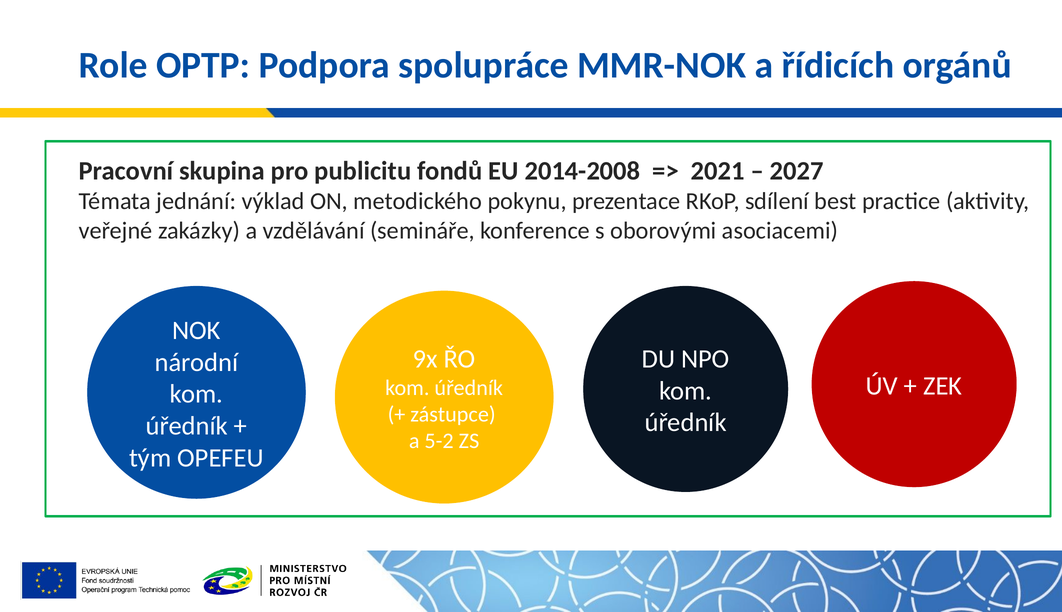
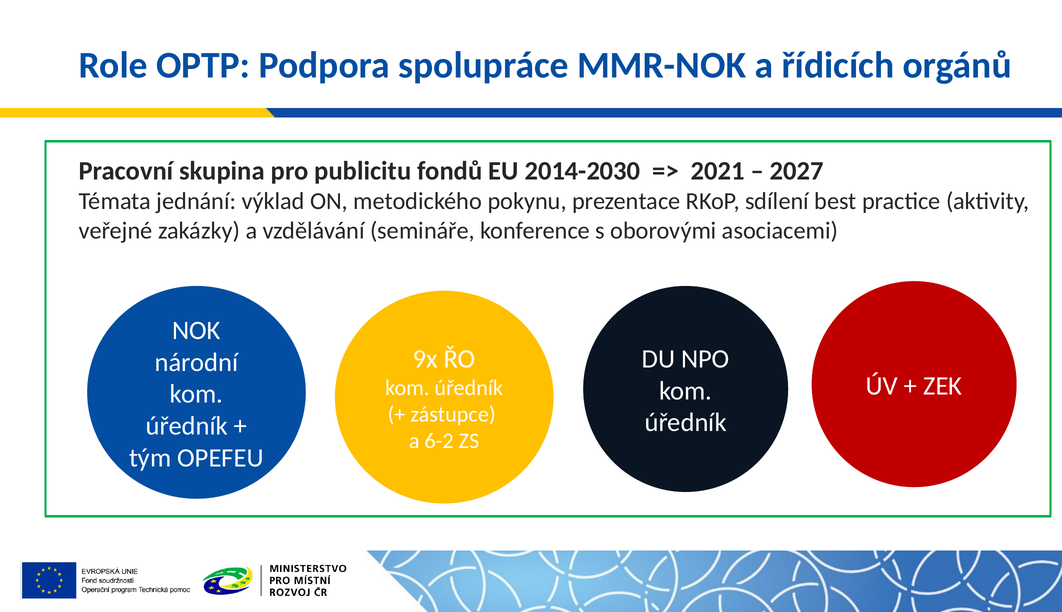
2014-2008: 2014-2008 -> 2014-2030
5-2: 5-2 -> 6-2
